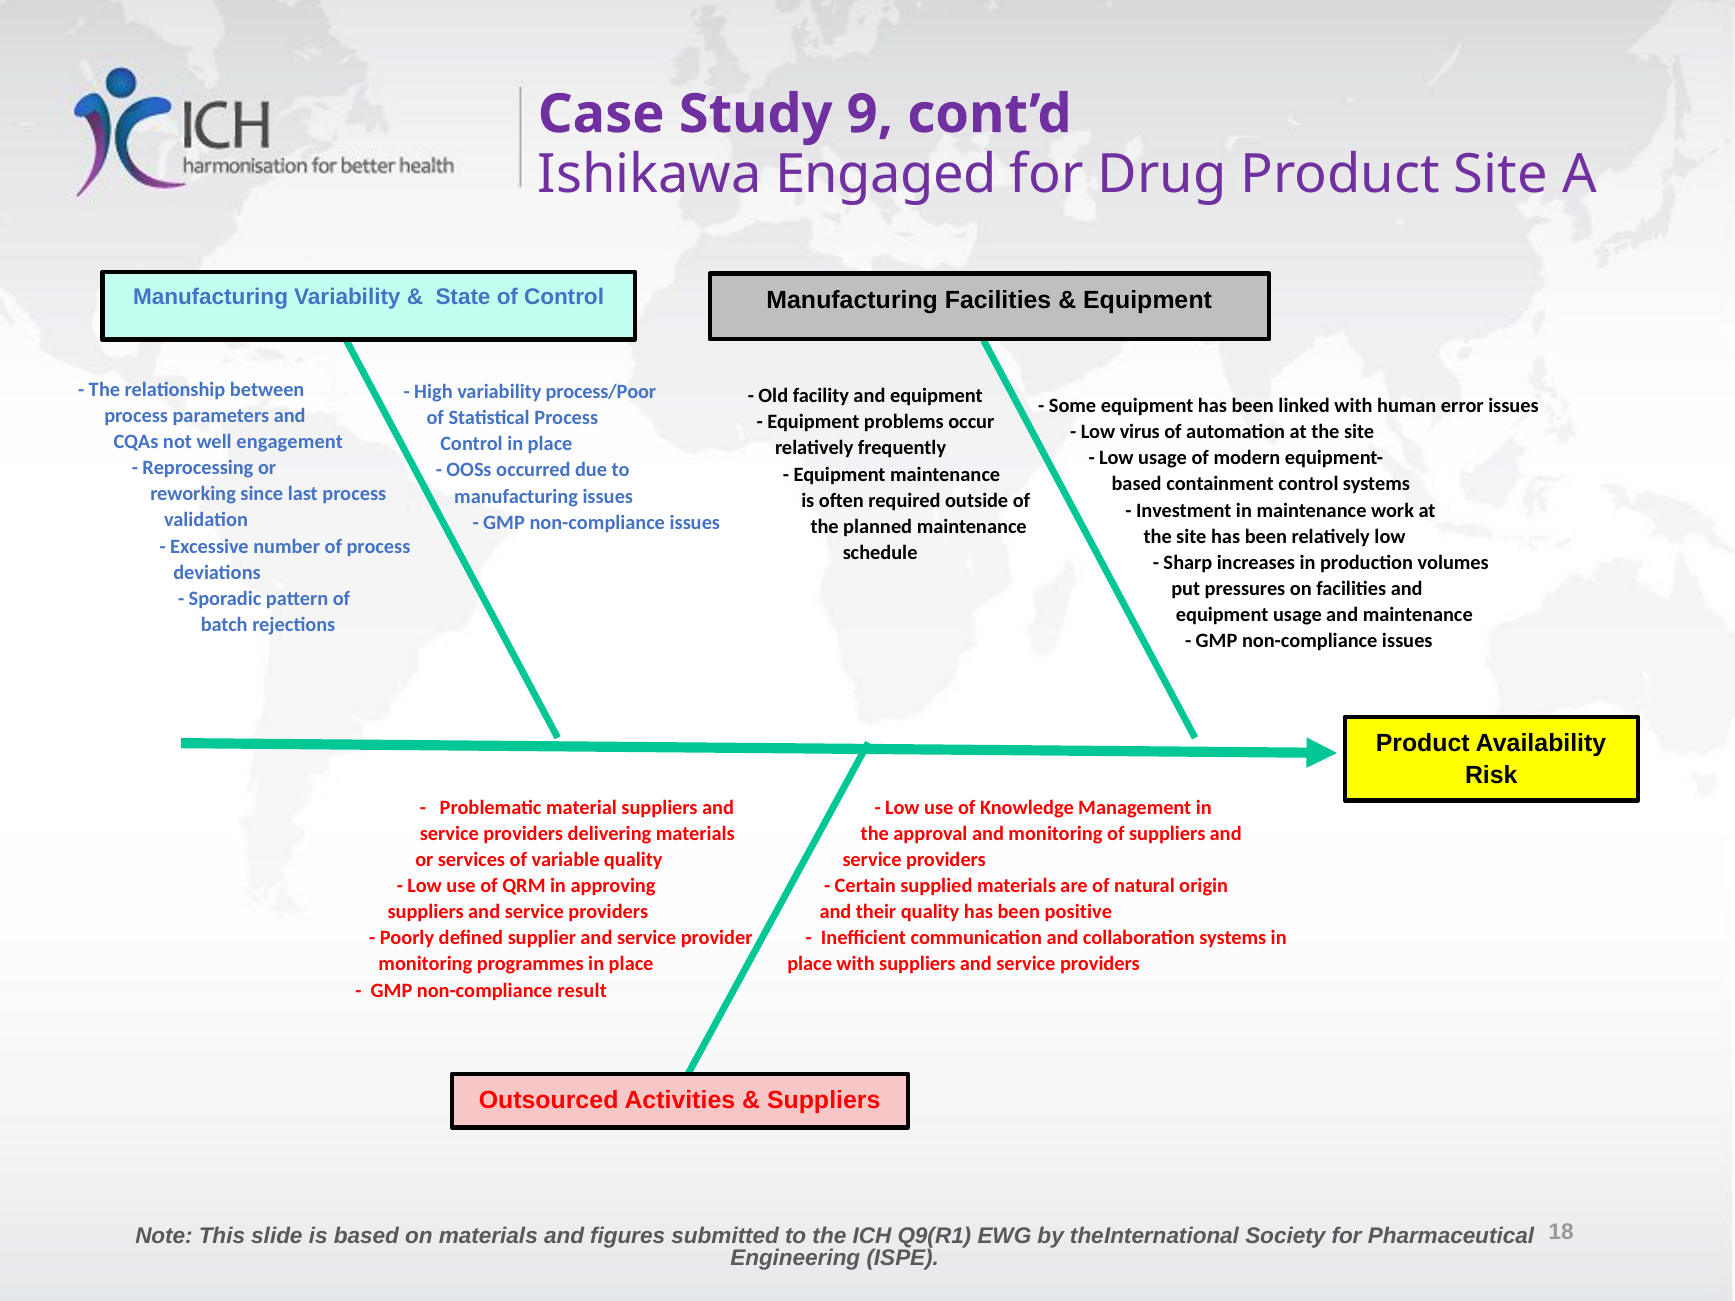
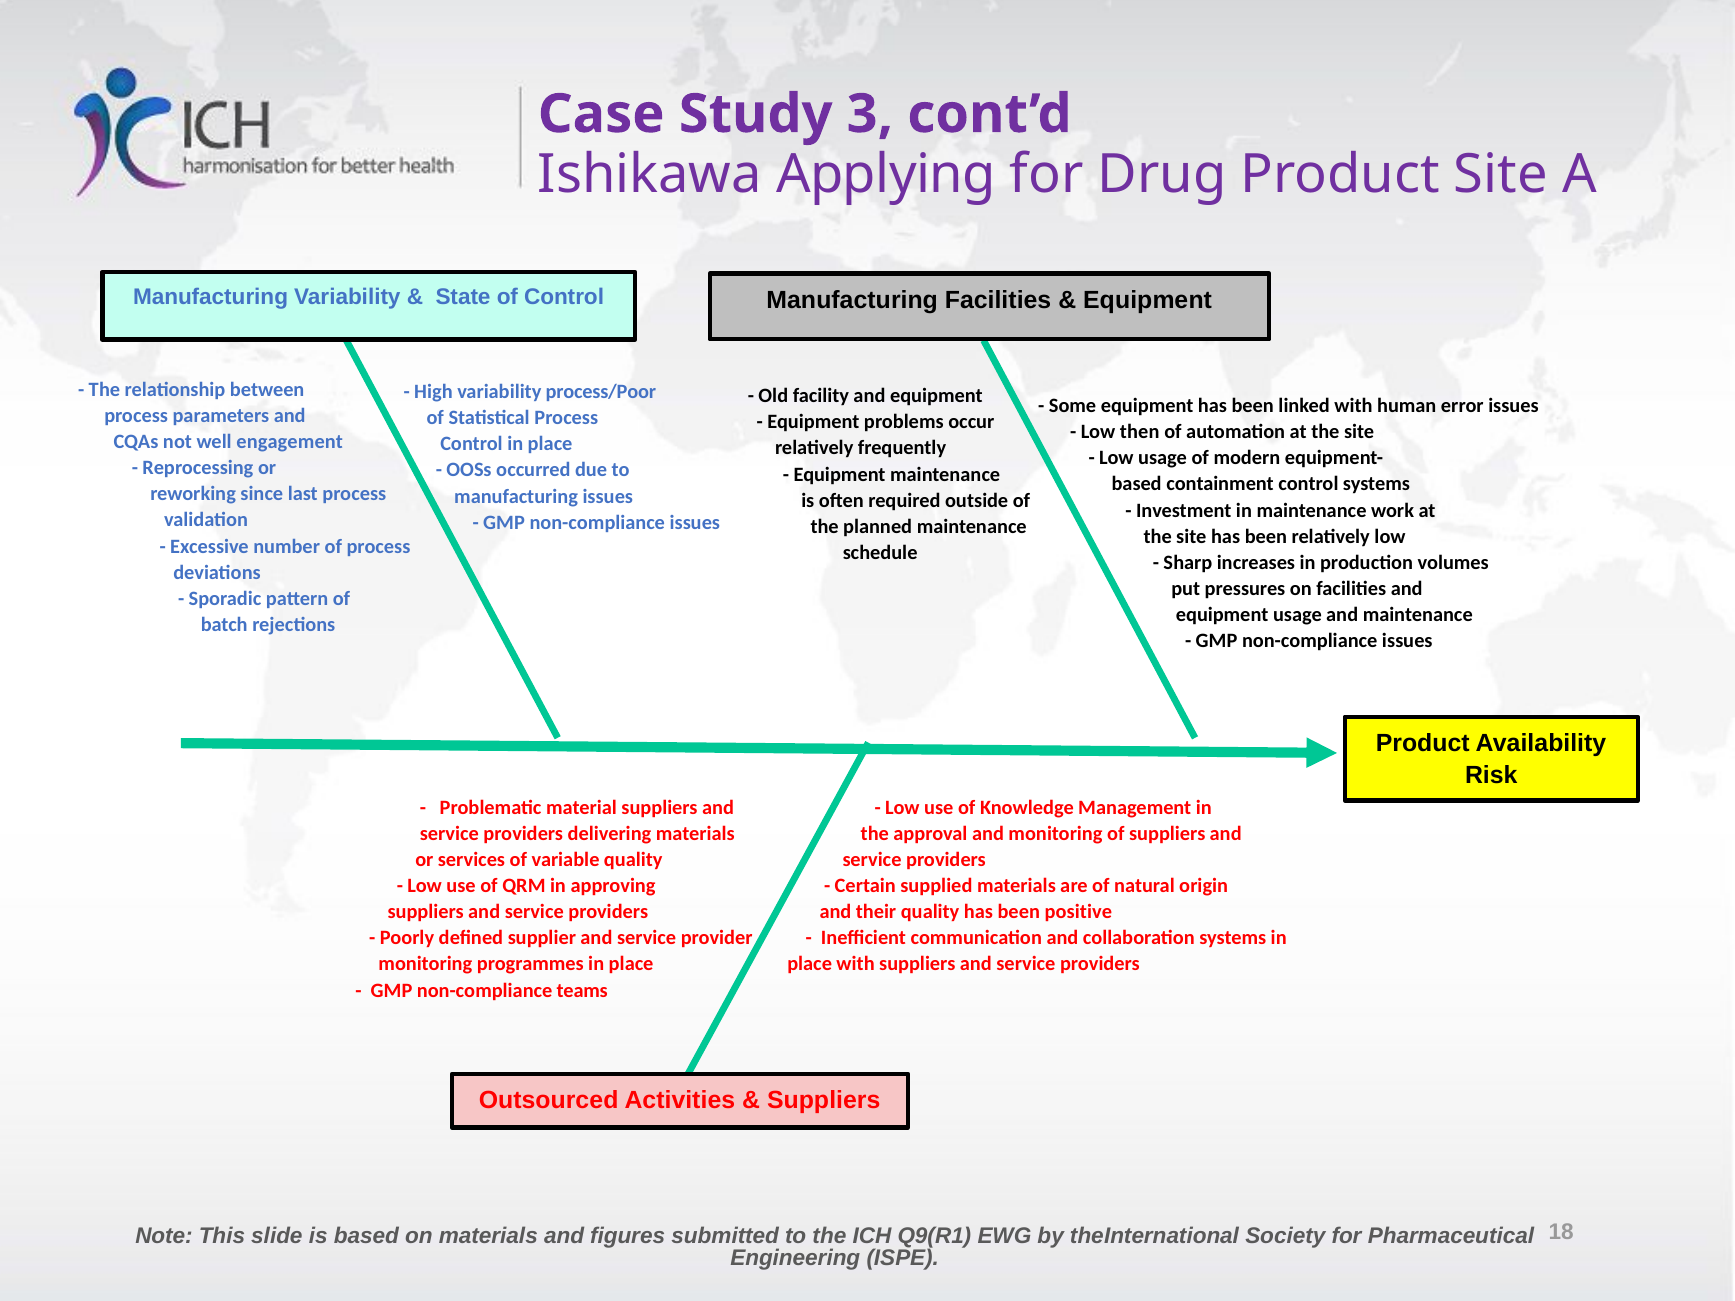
9: 9 -> 3
Engaged: Engaged -> Applying
virus: virus -> then
result: result -> teams
